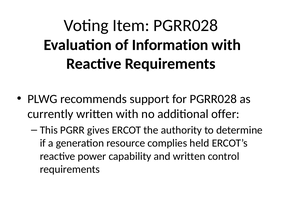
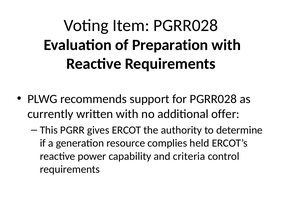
Information: Information -> Preparation
and written: written -> criteria
